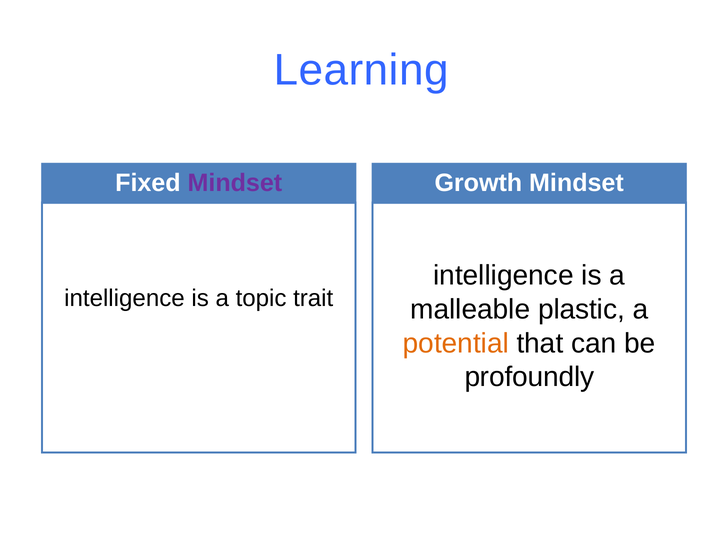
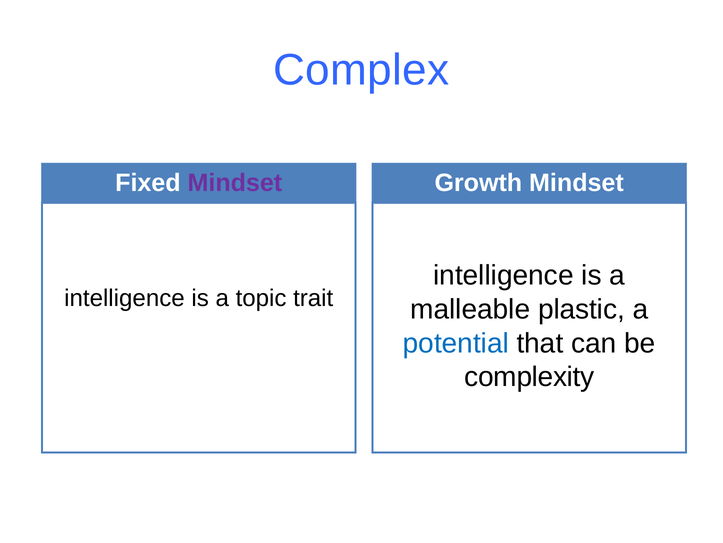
Learning: Learning -> Complex
potential colour: orange -> blue
profoundly: profoundly -> complexity
